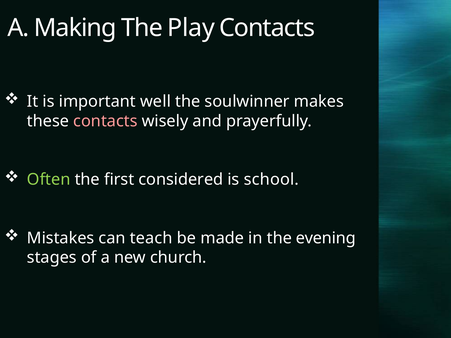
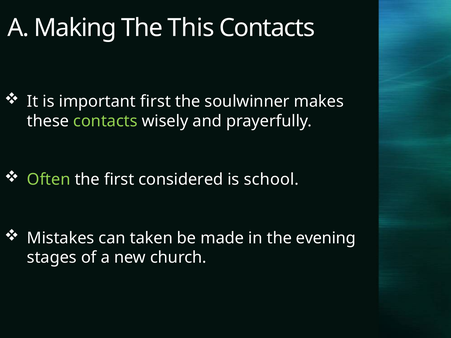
Play: Play -> This
important well: well -> first
contacts at (105, 121) colour: pink -> light green
teach: teach -> taken
